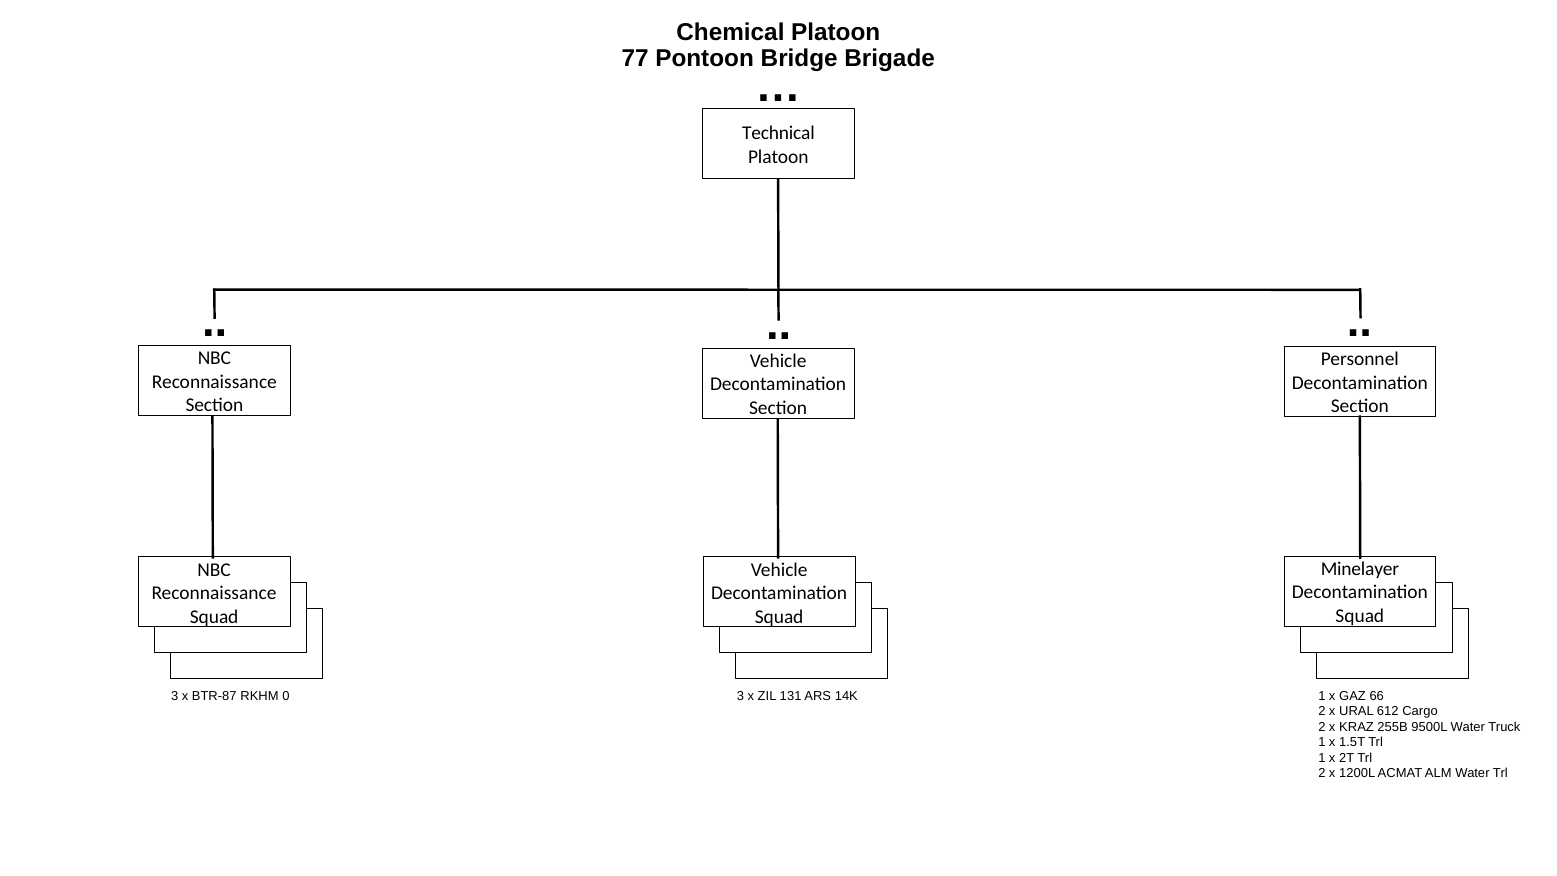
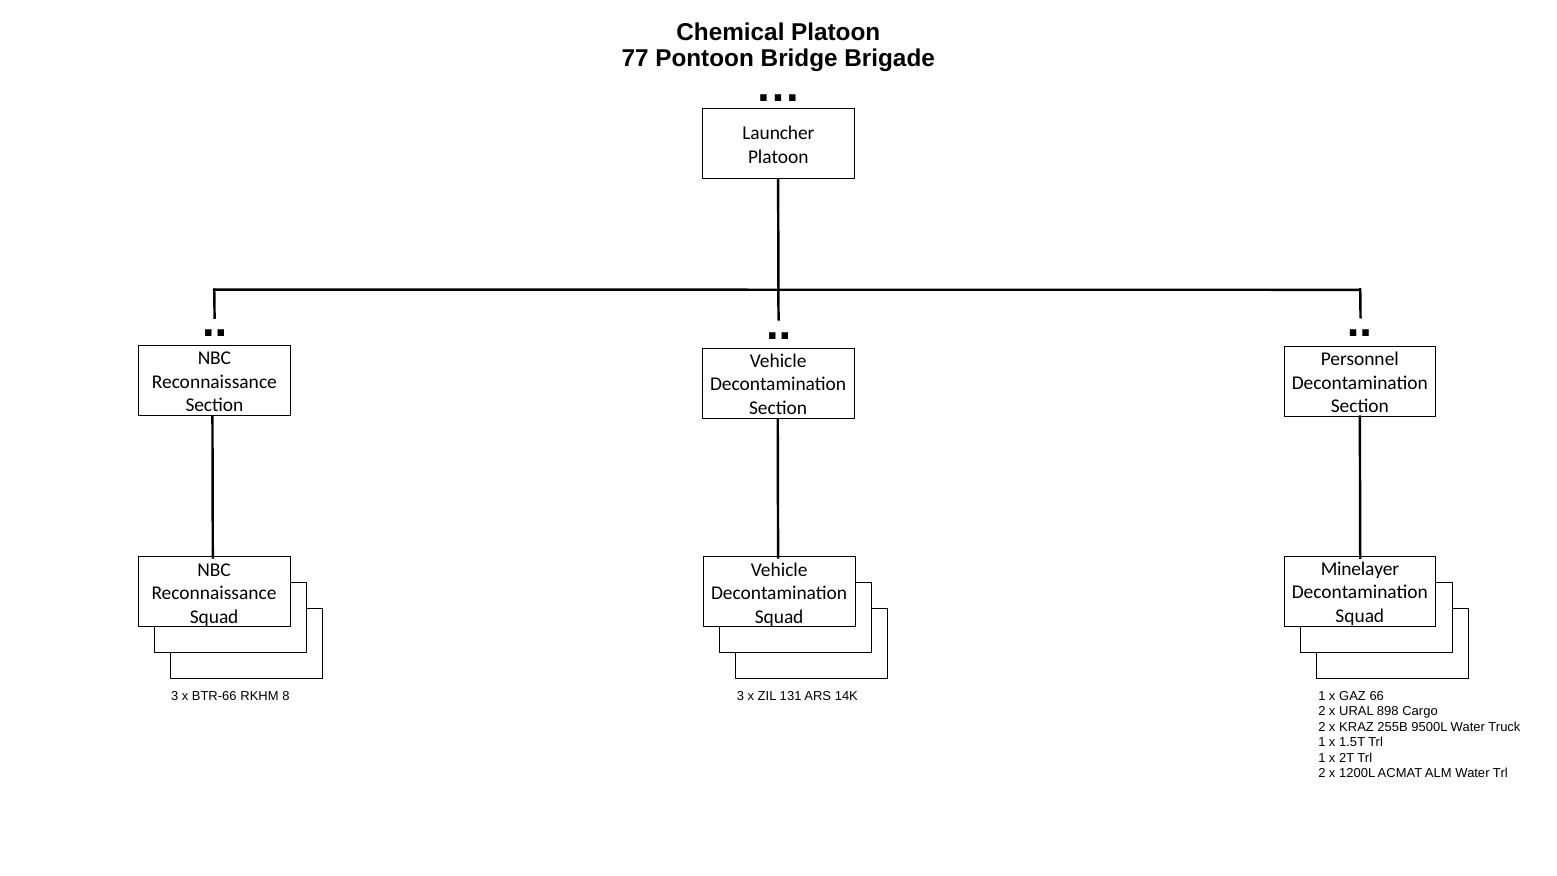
Technical: Technical -> Launcher
BTR-87: BTR-87 -> BTR-66
0: 0 -> 8
612: 612 -> 898
